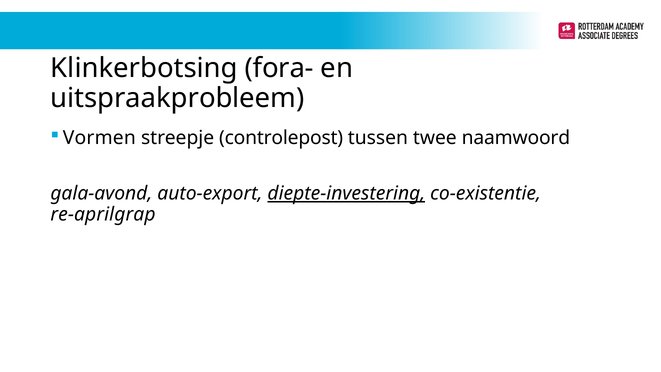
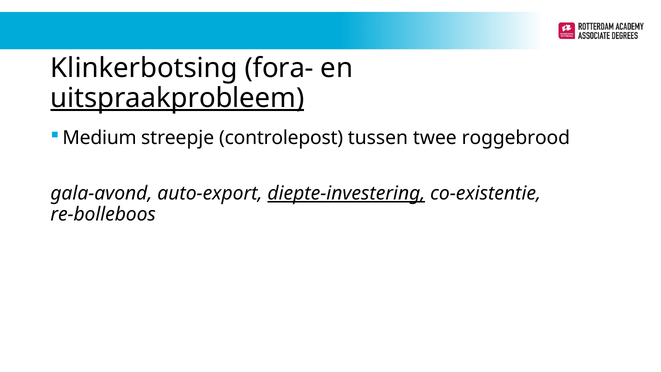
uitspraakprobleem underline: none -> present
Vormen: Vormen -> Medium
naamwoord: naamwoord -> roggebrood
re-aprilgrap: re-aprilgrap -> re-bolleboos
